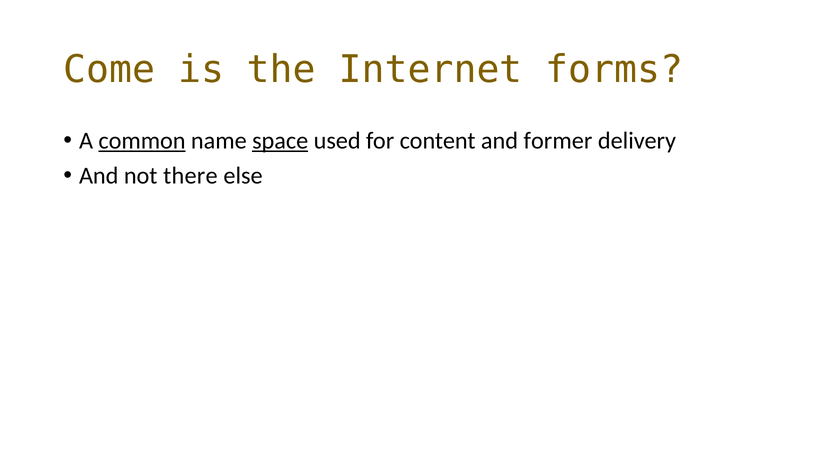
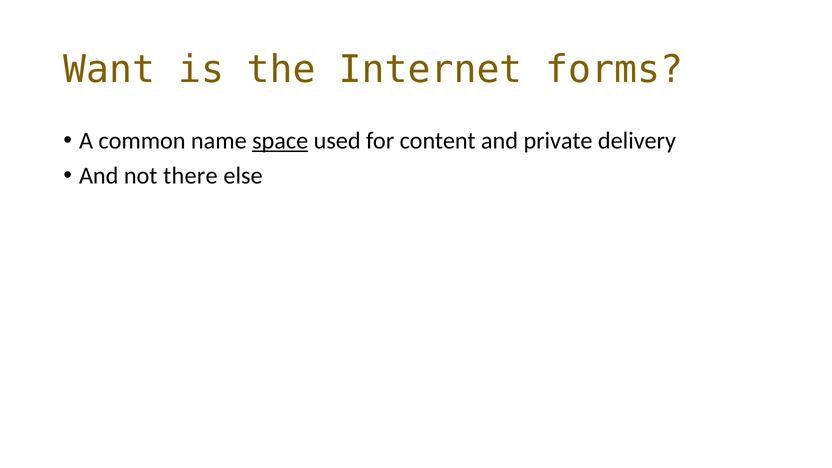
Come: Come -> Want
common underline: present -> none
former: former -> private
